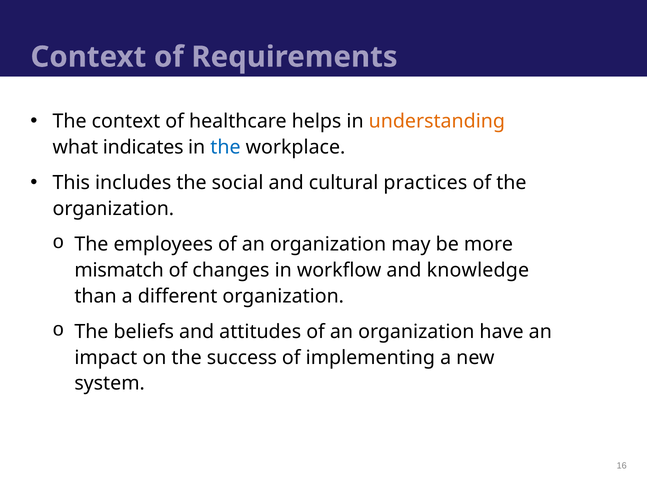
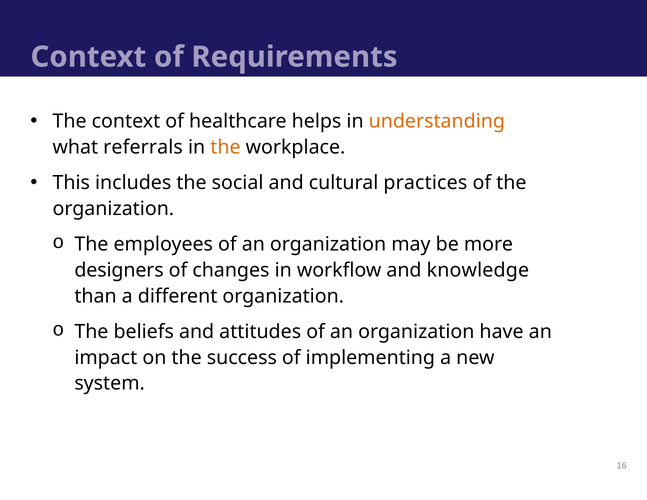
indicates: indicates -> referrals
the at (225, 147) colour: blue -> orange
mismatch: mismatch -> designers
